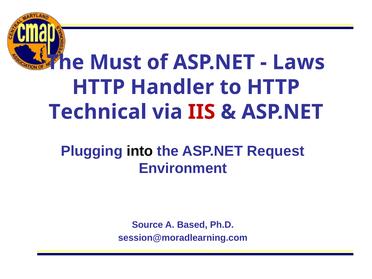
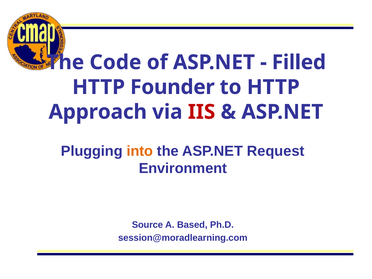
Must: Must -> Code
Laws: Laws -> Filled
Handler: Handler -> Founder
Technical: Technical -> Approach
into colour: black -> orange
